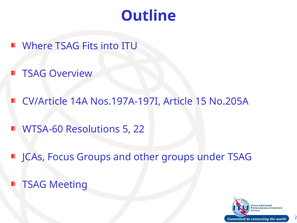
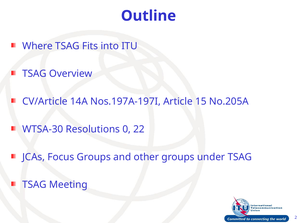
WTSA-60: WTSA-60 -> WTSA-30
5: 5 -> 0
